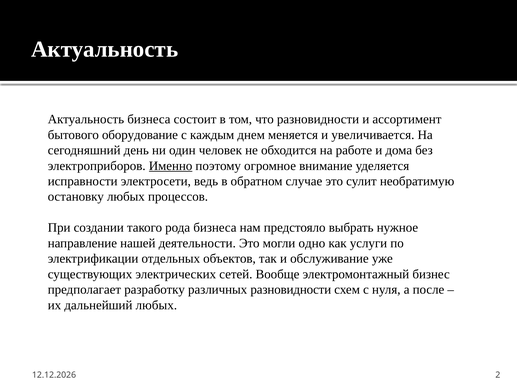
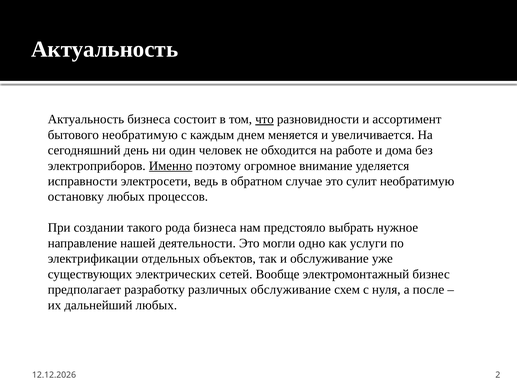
что underline: none -> present
бытового оборудование: оборудование -> необратимую
различных разновидности: разновидности -> обслуживание
